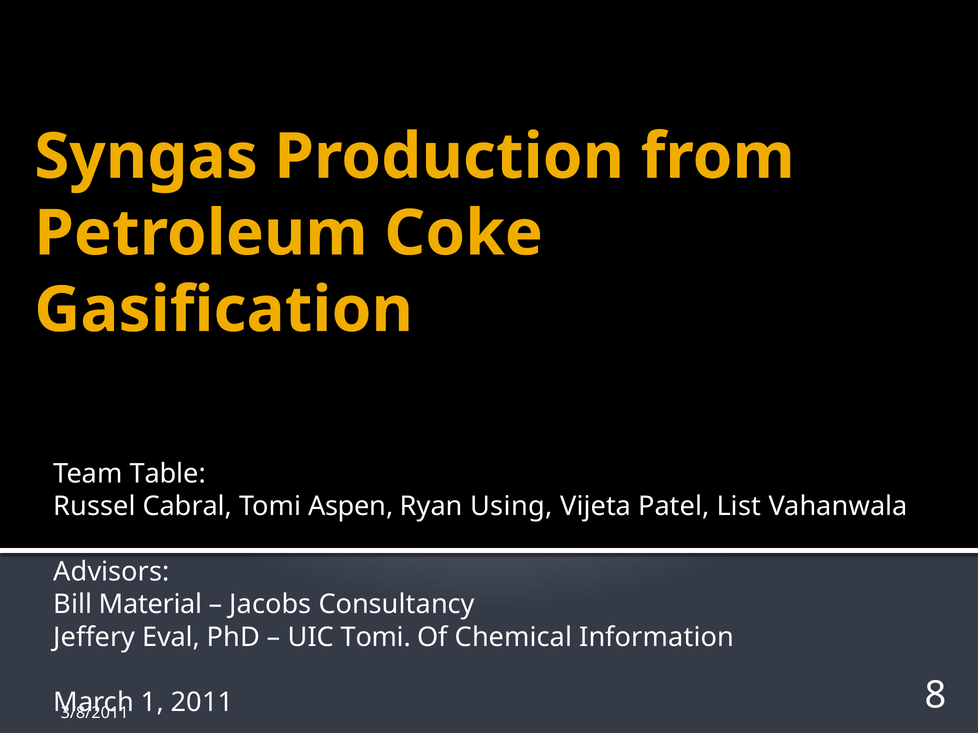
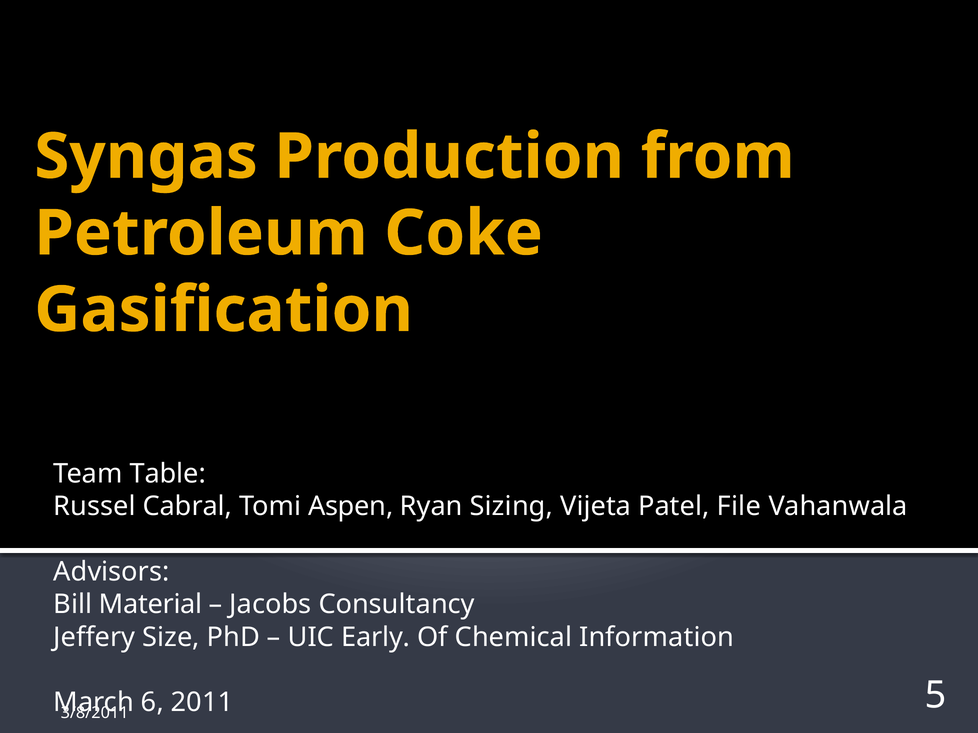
Using: Using -> Sizing
List: List -> File
Eval: Eval -> Size
UIC Tomi: Tomi -> Early
1: 1 -> 6
8: 8 -> 5
